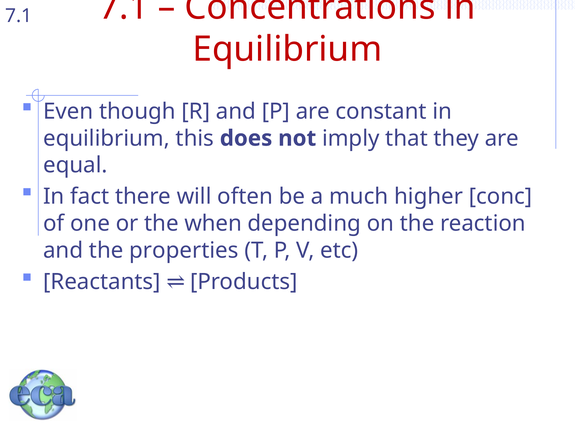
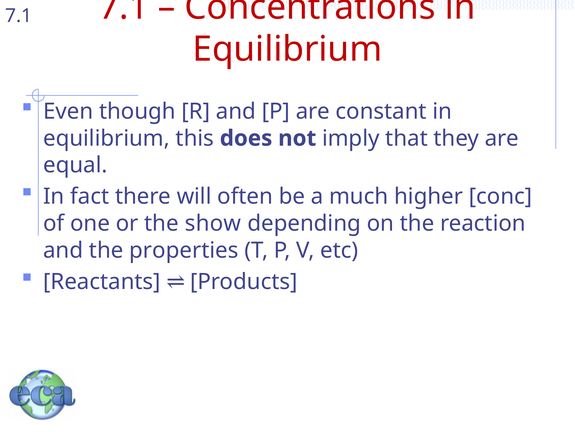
when: when -> show
